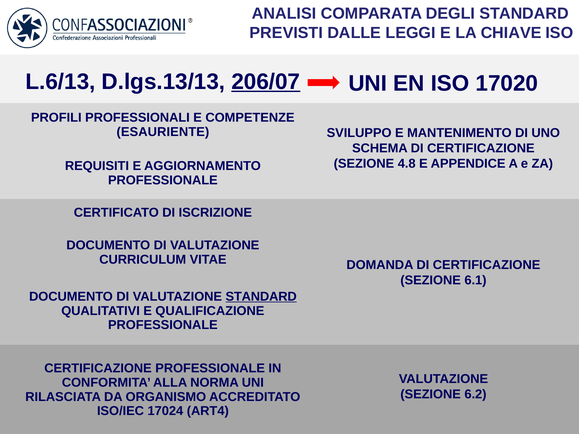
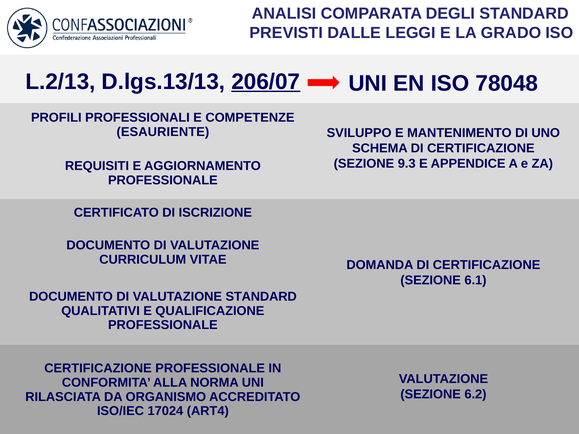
CHIAVE: CHIAVE -> GRADO
L.6/13: L.6/13 -> L.2/13
17020: 17020 -> 78048
4.8: 4.8 -> 9.3
STANDARD at (261, 297) underline: present -> none
